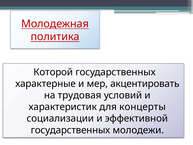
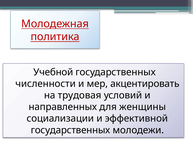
Которой: Которой -> Учебной
характерные: характерные -> численности
характеристик: характеристик -> направленных
концерты: концерты -> женщины
